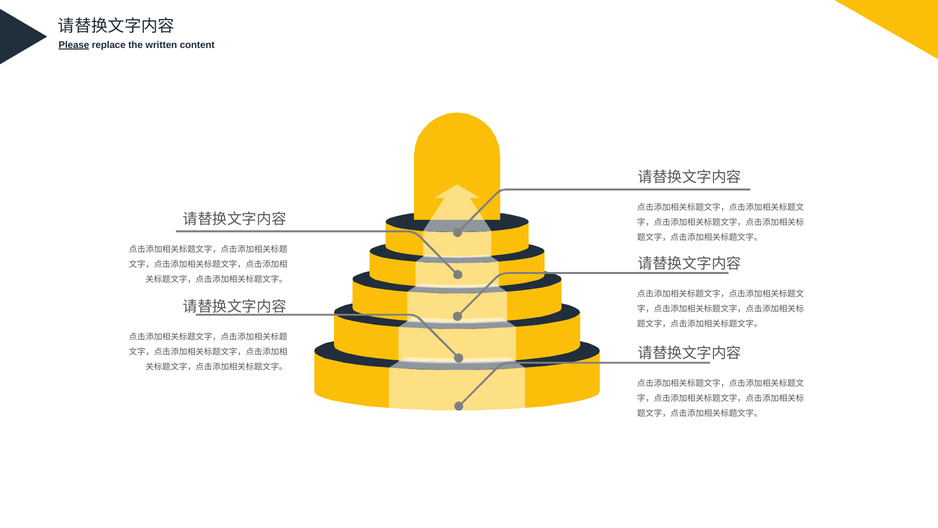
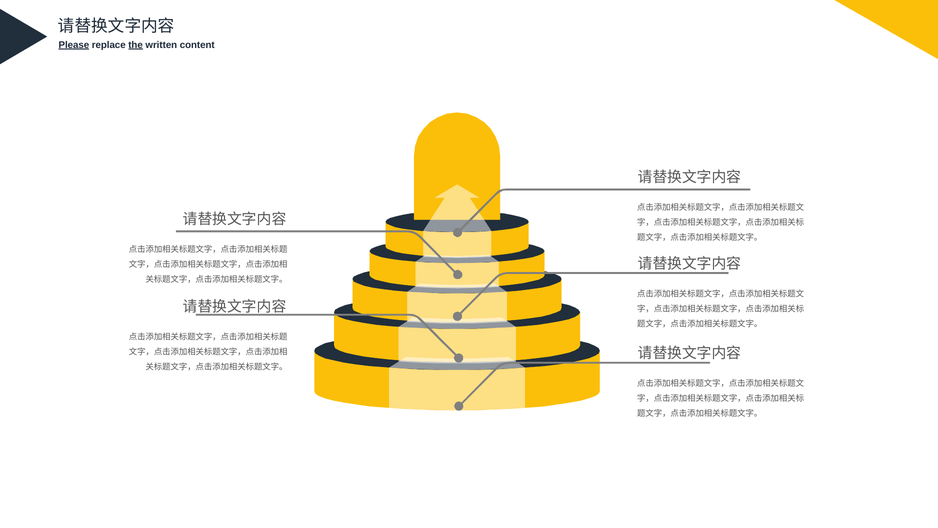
the underline: none -> present
